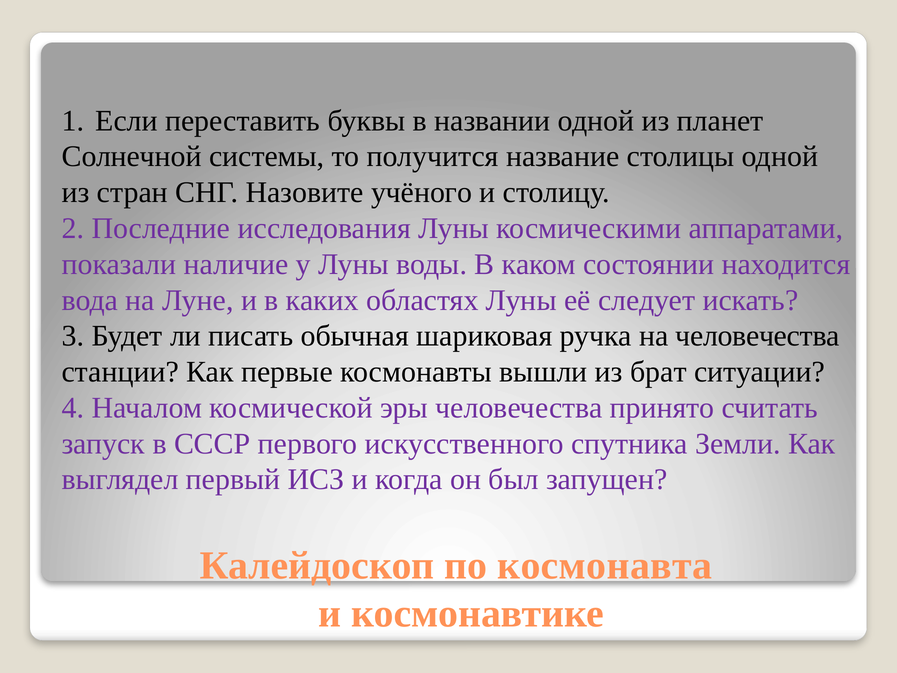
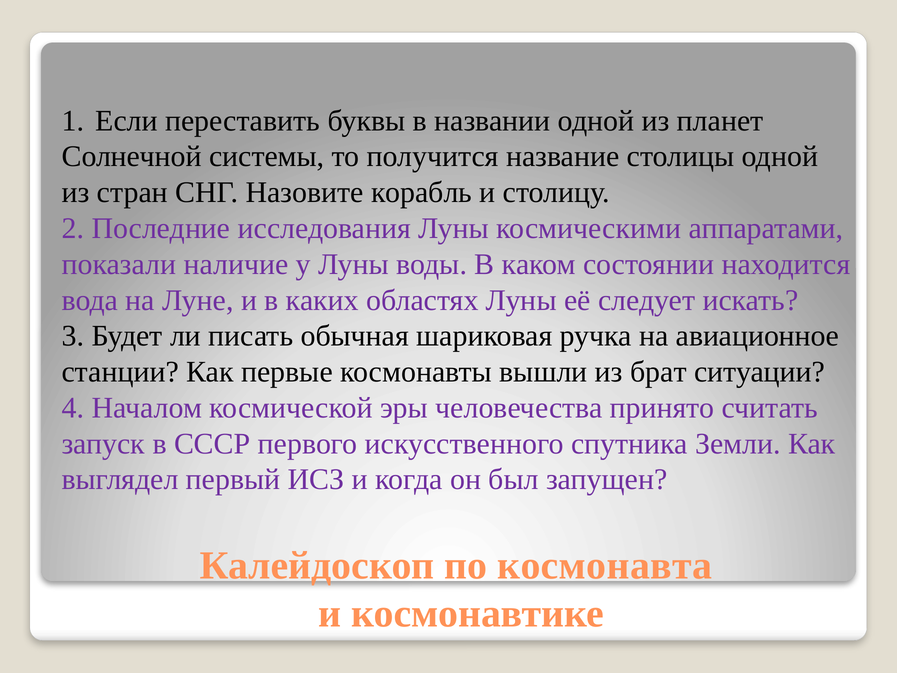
учёного: учёного -> корабль
на человечества: человечества -> авиационное
